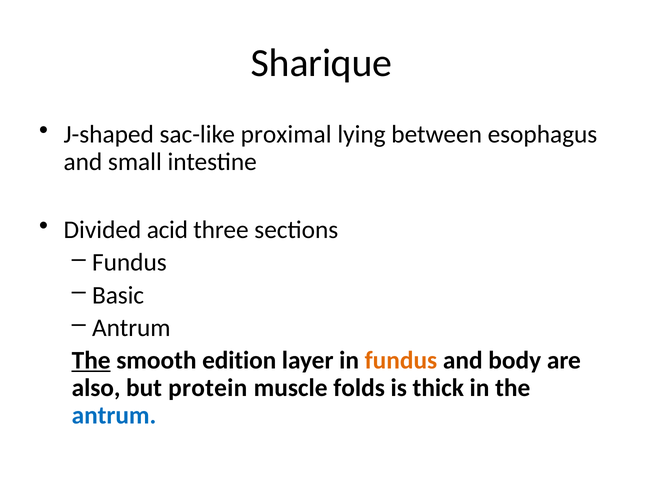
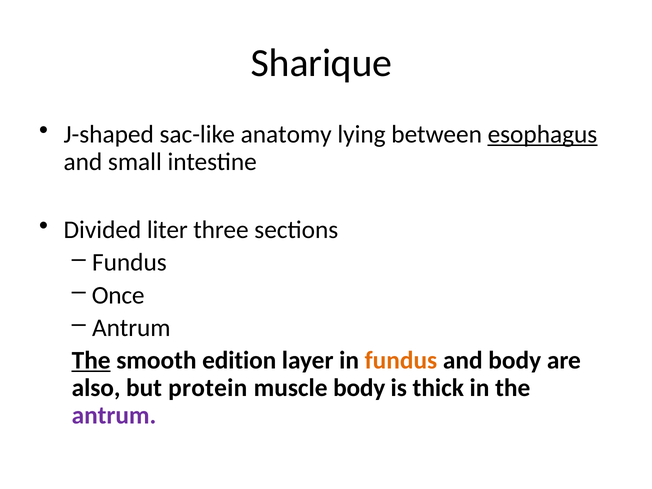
proximal: proximal -> anatomy
esophagus underline: none -> present
acid: acid -> liter
Basic: Basic -> Once
muscle folds: folds -> body
antrum at (114, 415) colour: blue -> purple
